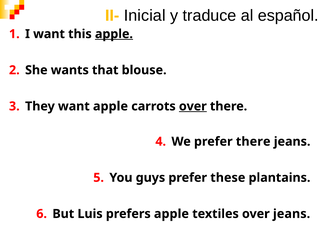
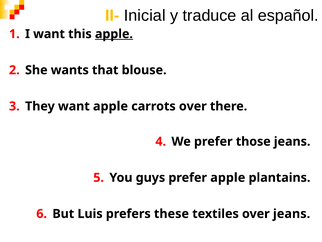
over at (193, 106) underline: present -> none
prefer there: there -> those
prefer these: these -> apple
prefers apple: apple -> these
